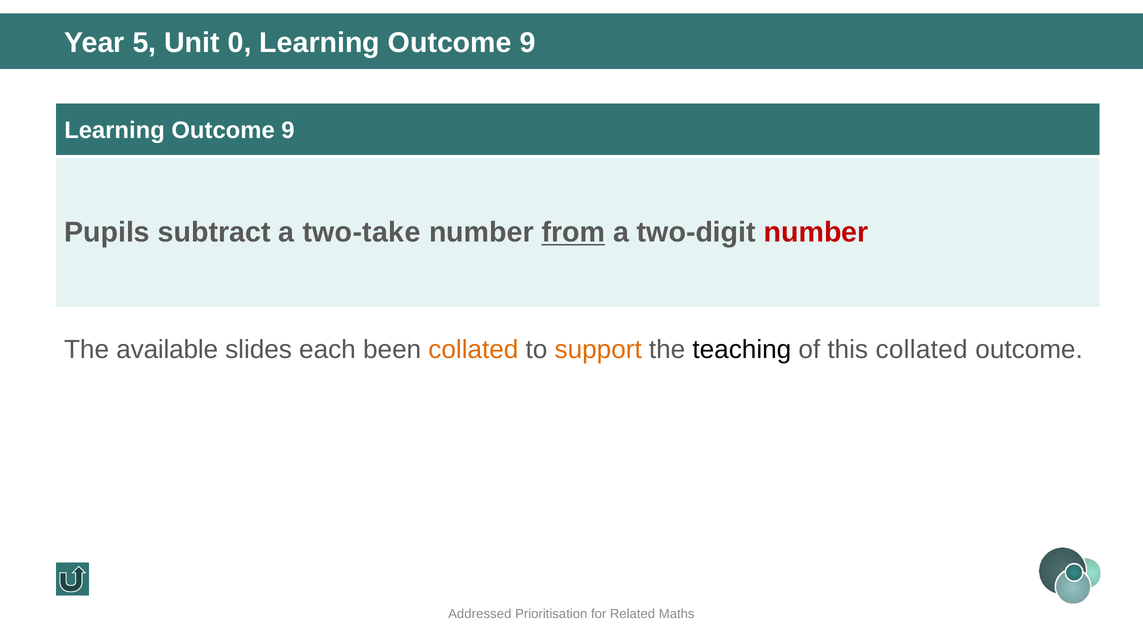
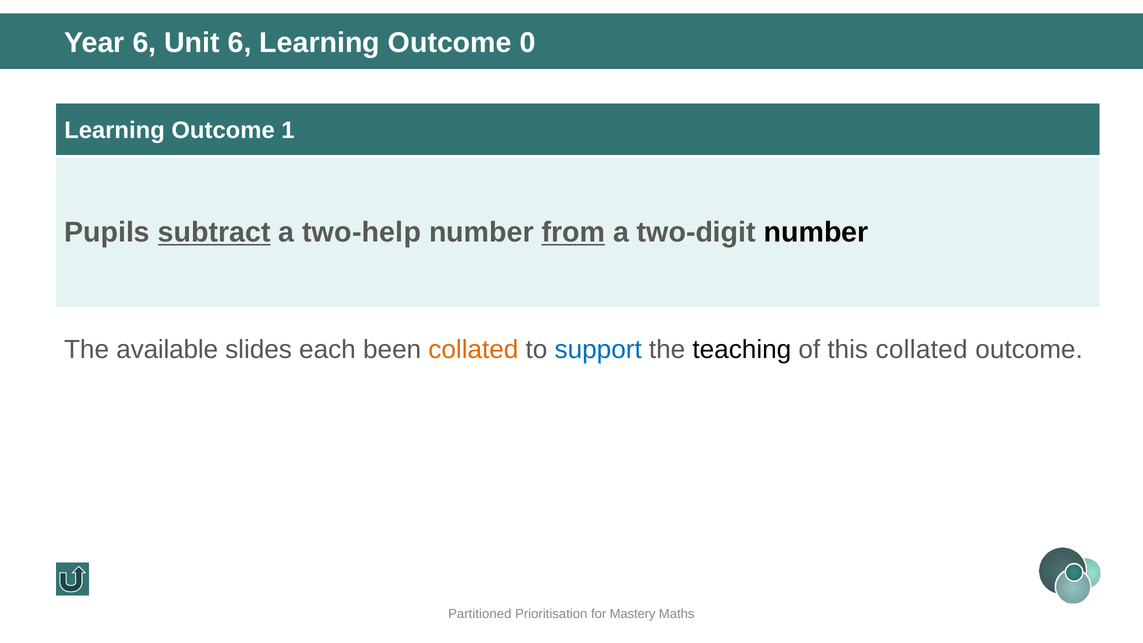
Year 5: 5 -> 6
Unit 0: 0 -> 6
9 at (528, 43): 9 -> 0
9 at (288, 130): 9 -> 1
subtract underline: none -> present
two-take: two-take -> two-help
number at (816, 232) colour: red -> black
support colour: orange -> blue
Addressed: Addressed -> Partitioned
Related: Related -> Mastery
